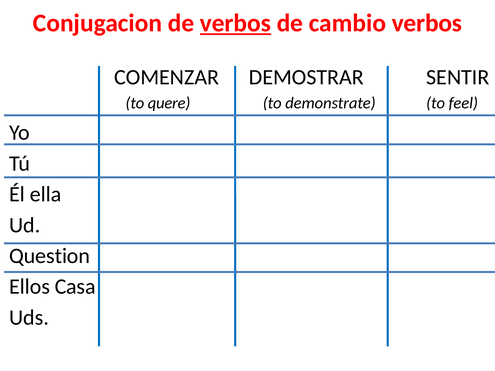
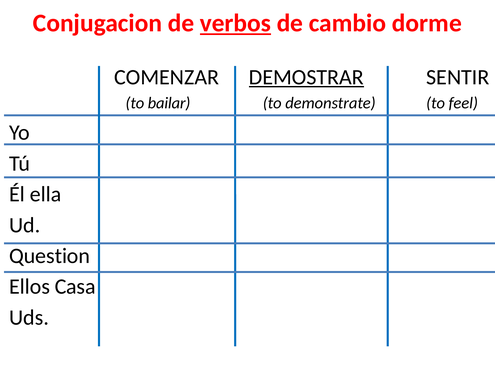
cambio verbos: verbos -> dorme
DEMOSTRAR underline: none -> present
quere: quere -> bailar
